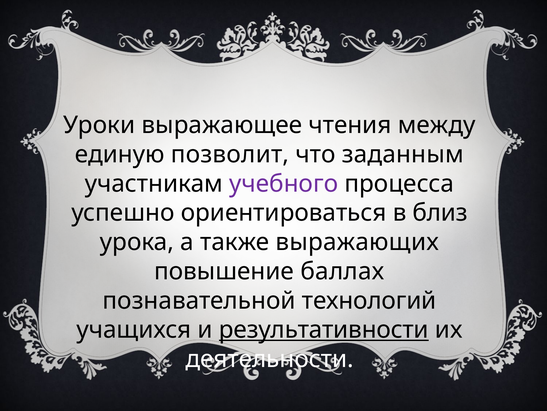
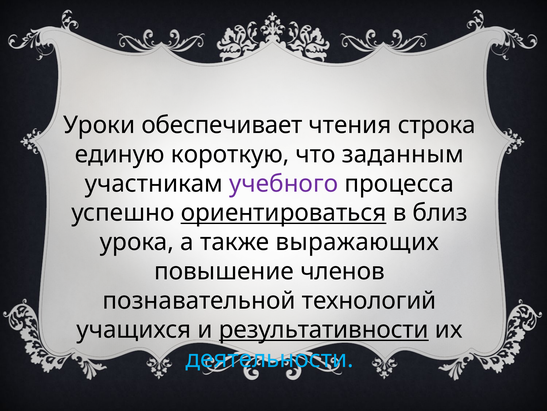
выражающее: выражающее -> обеспечивает
между: между -> строка
позволит: позволит -> короткую
ориентироваться underline: none -> present
баллах: баллах -> членов
деятельности colour: white -> light blue
